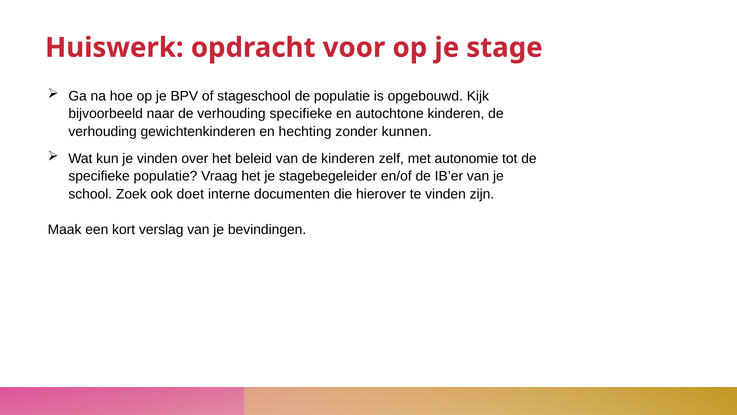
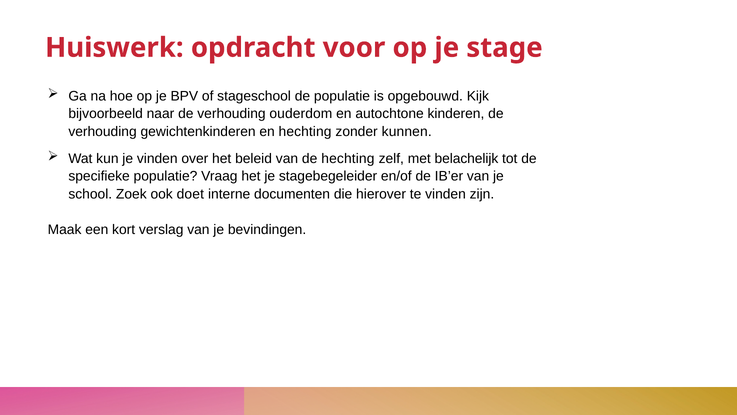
verhouding specifieke: specifieke -> ouderdom
de kinderen: kinderen -> hechting
autonomie: autonomie -> belachelijk
